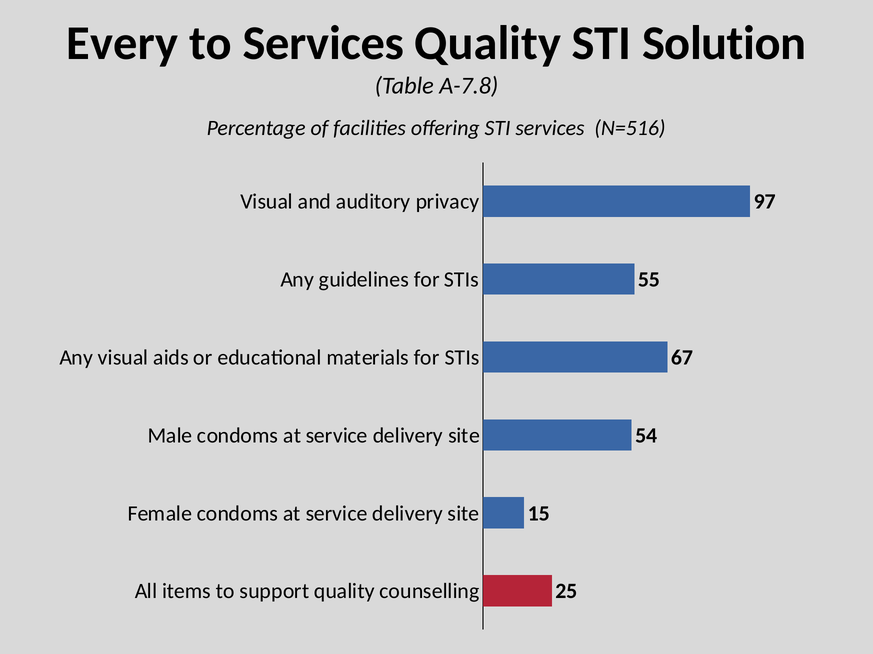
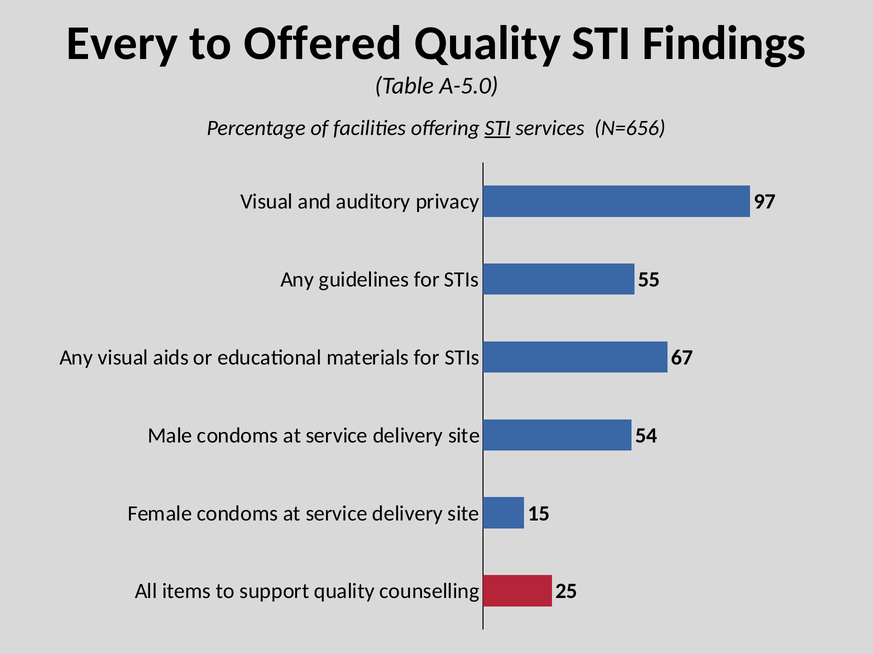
to Services: Services -> Offered
Solution: Solution -> Findings
A-7.8: A-7.8 -> A-5.0
STI at (498, 128) underline: none -> present
N=516: N=516 -> N=656
